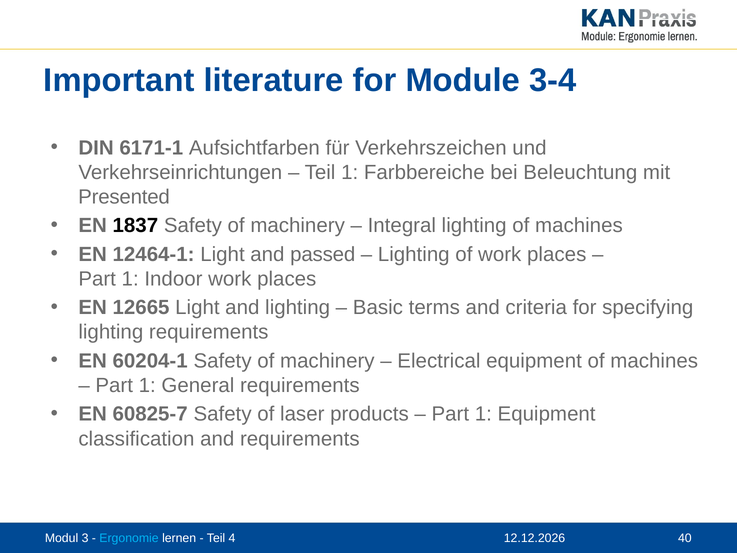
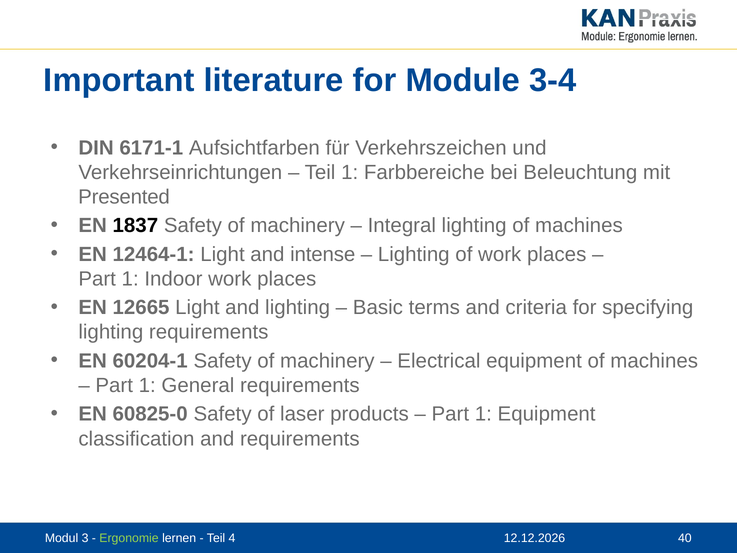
passed: passed -> intense
60825-7: 60825-7 -> 60825-0
Ergonomie colour: light blue -> light green
